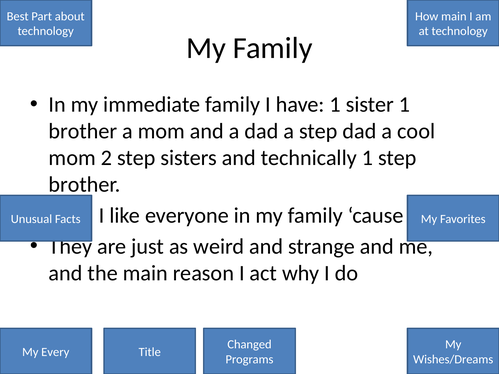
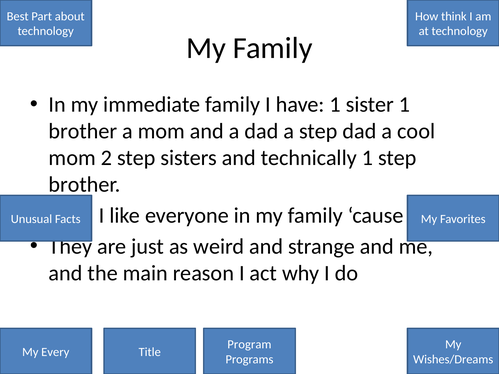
How main: main -> think
Changed: Changed -> Program
